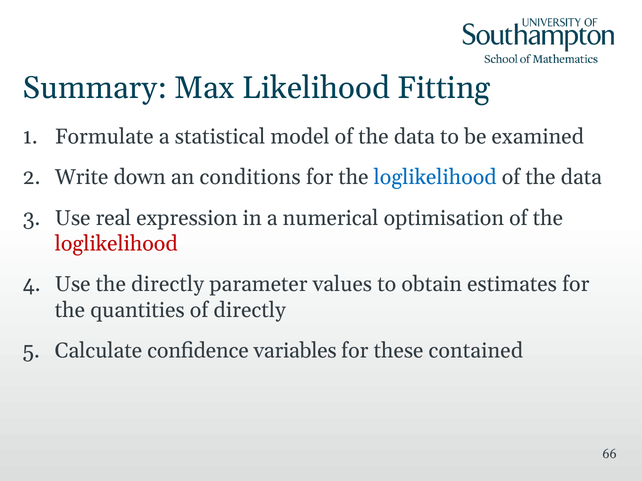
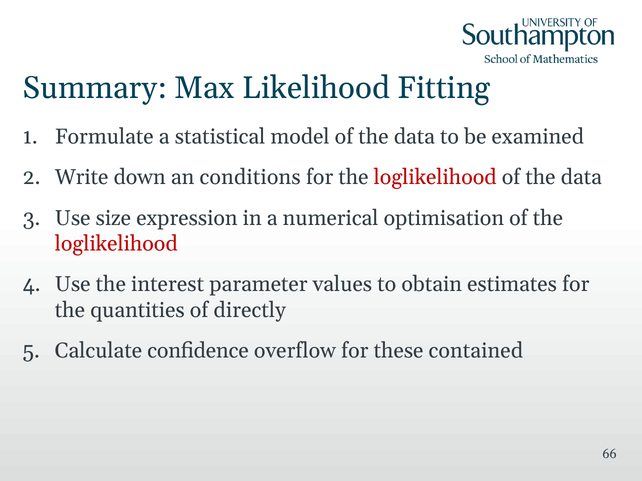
loglikelihood at (435, 178) colour: blue -> red
real: real -> size
the directly: directly -> interest
variables: variables -> overflow
